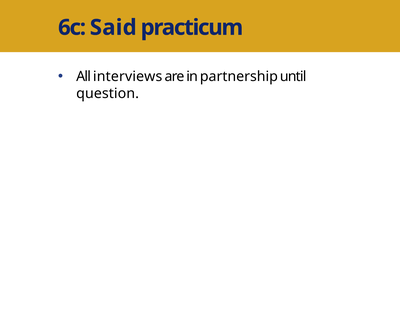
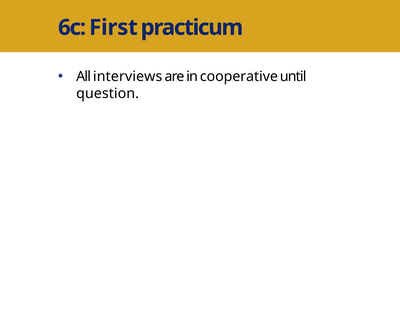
Said: Said -> First
partnership: partnership -> cooperative
